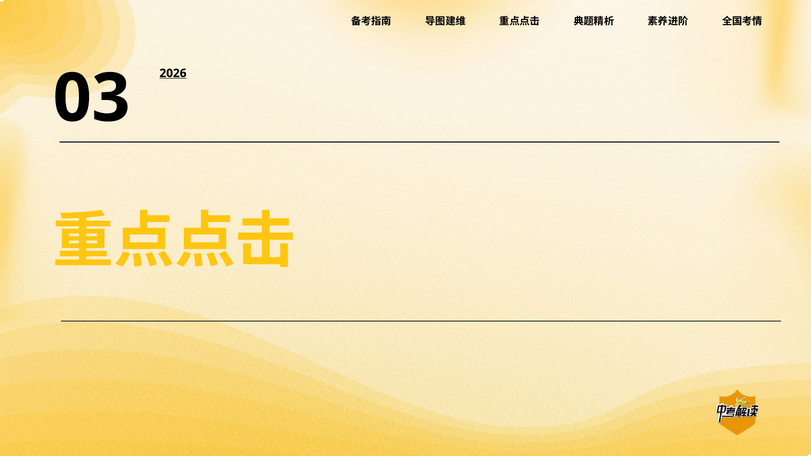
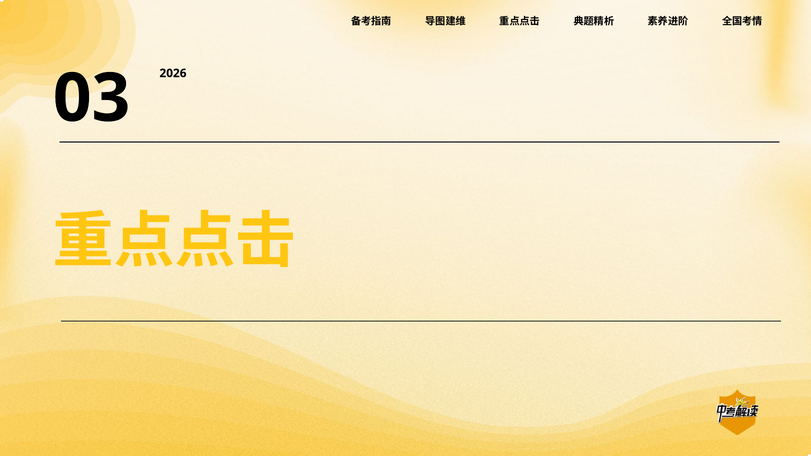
2026 underline: present -> none
